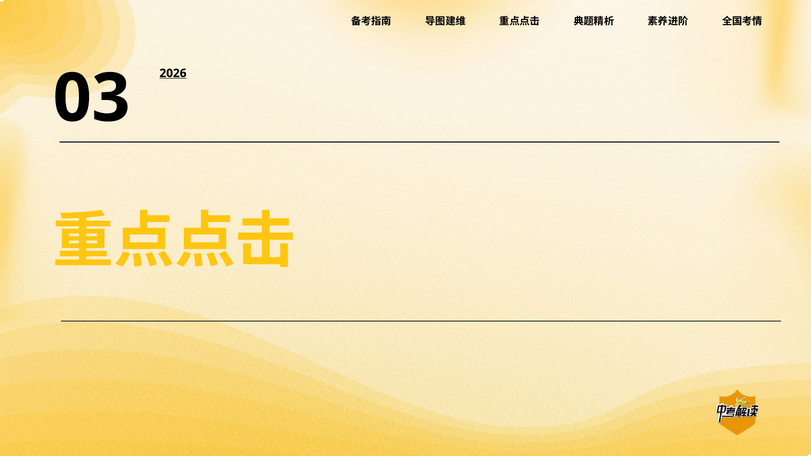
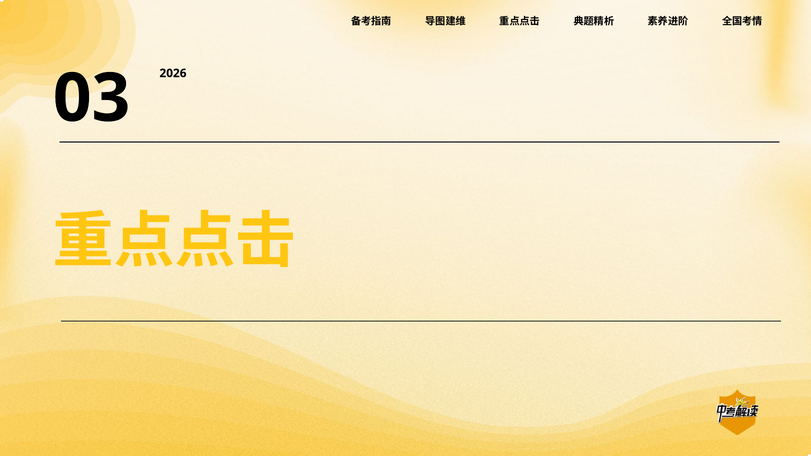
2026 underline: present -> none
